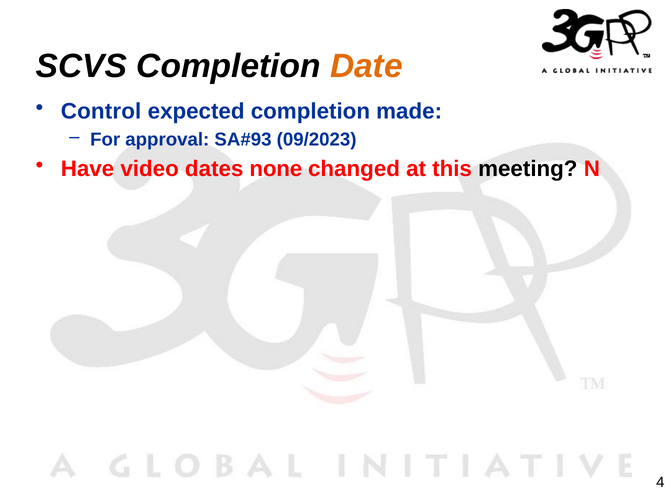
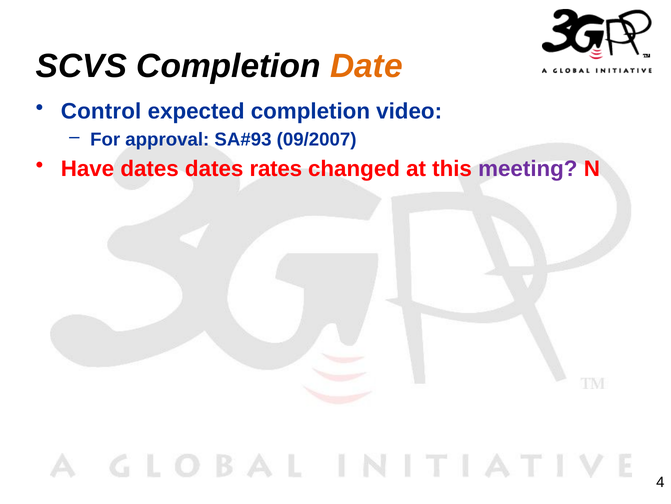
made: made -> video
09/2023: 09/2023 -> 09/2007
Have video: video -> dates
none: none -> rates
meeting colour: black -> purple
